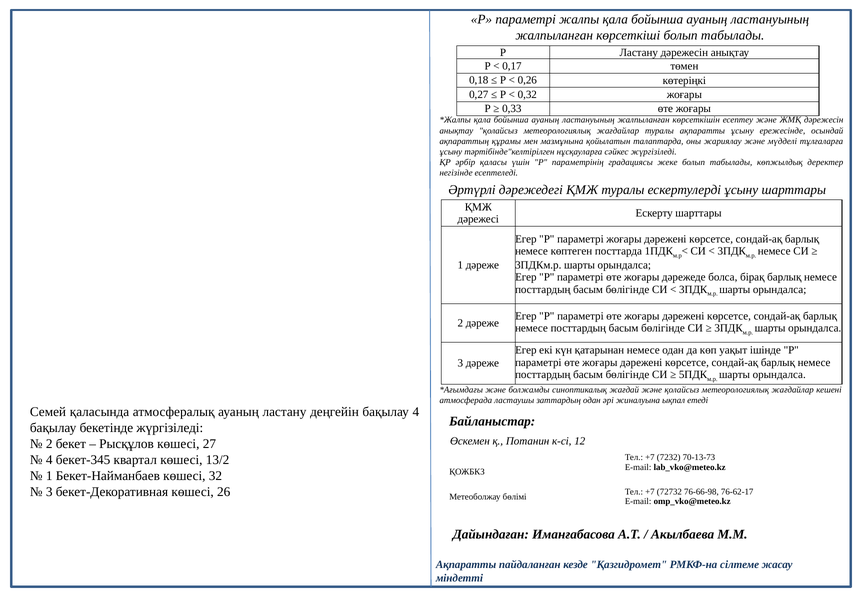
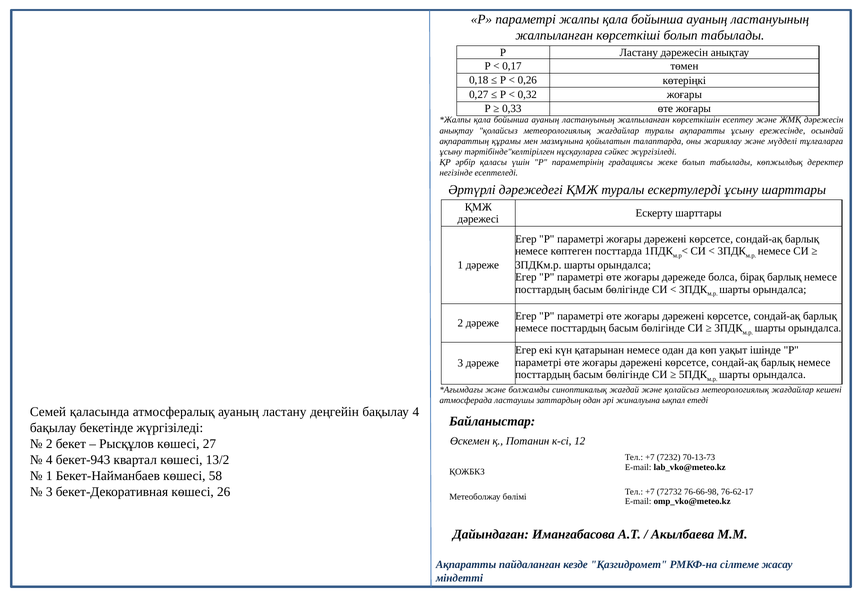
бекет-345: бекет-345 -> бекет-943
32: 32 -> 58
